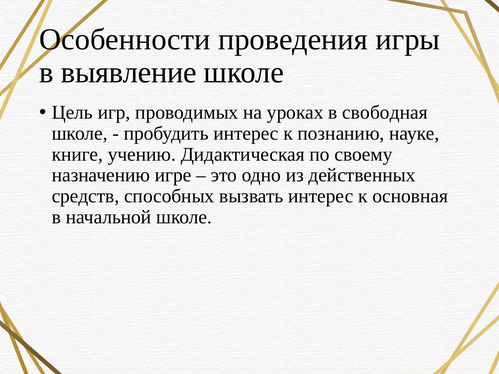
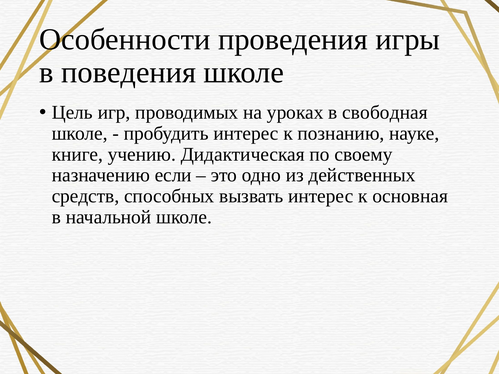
выявление: выявление -> поведения
игре: игре -> если
